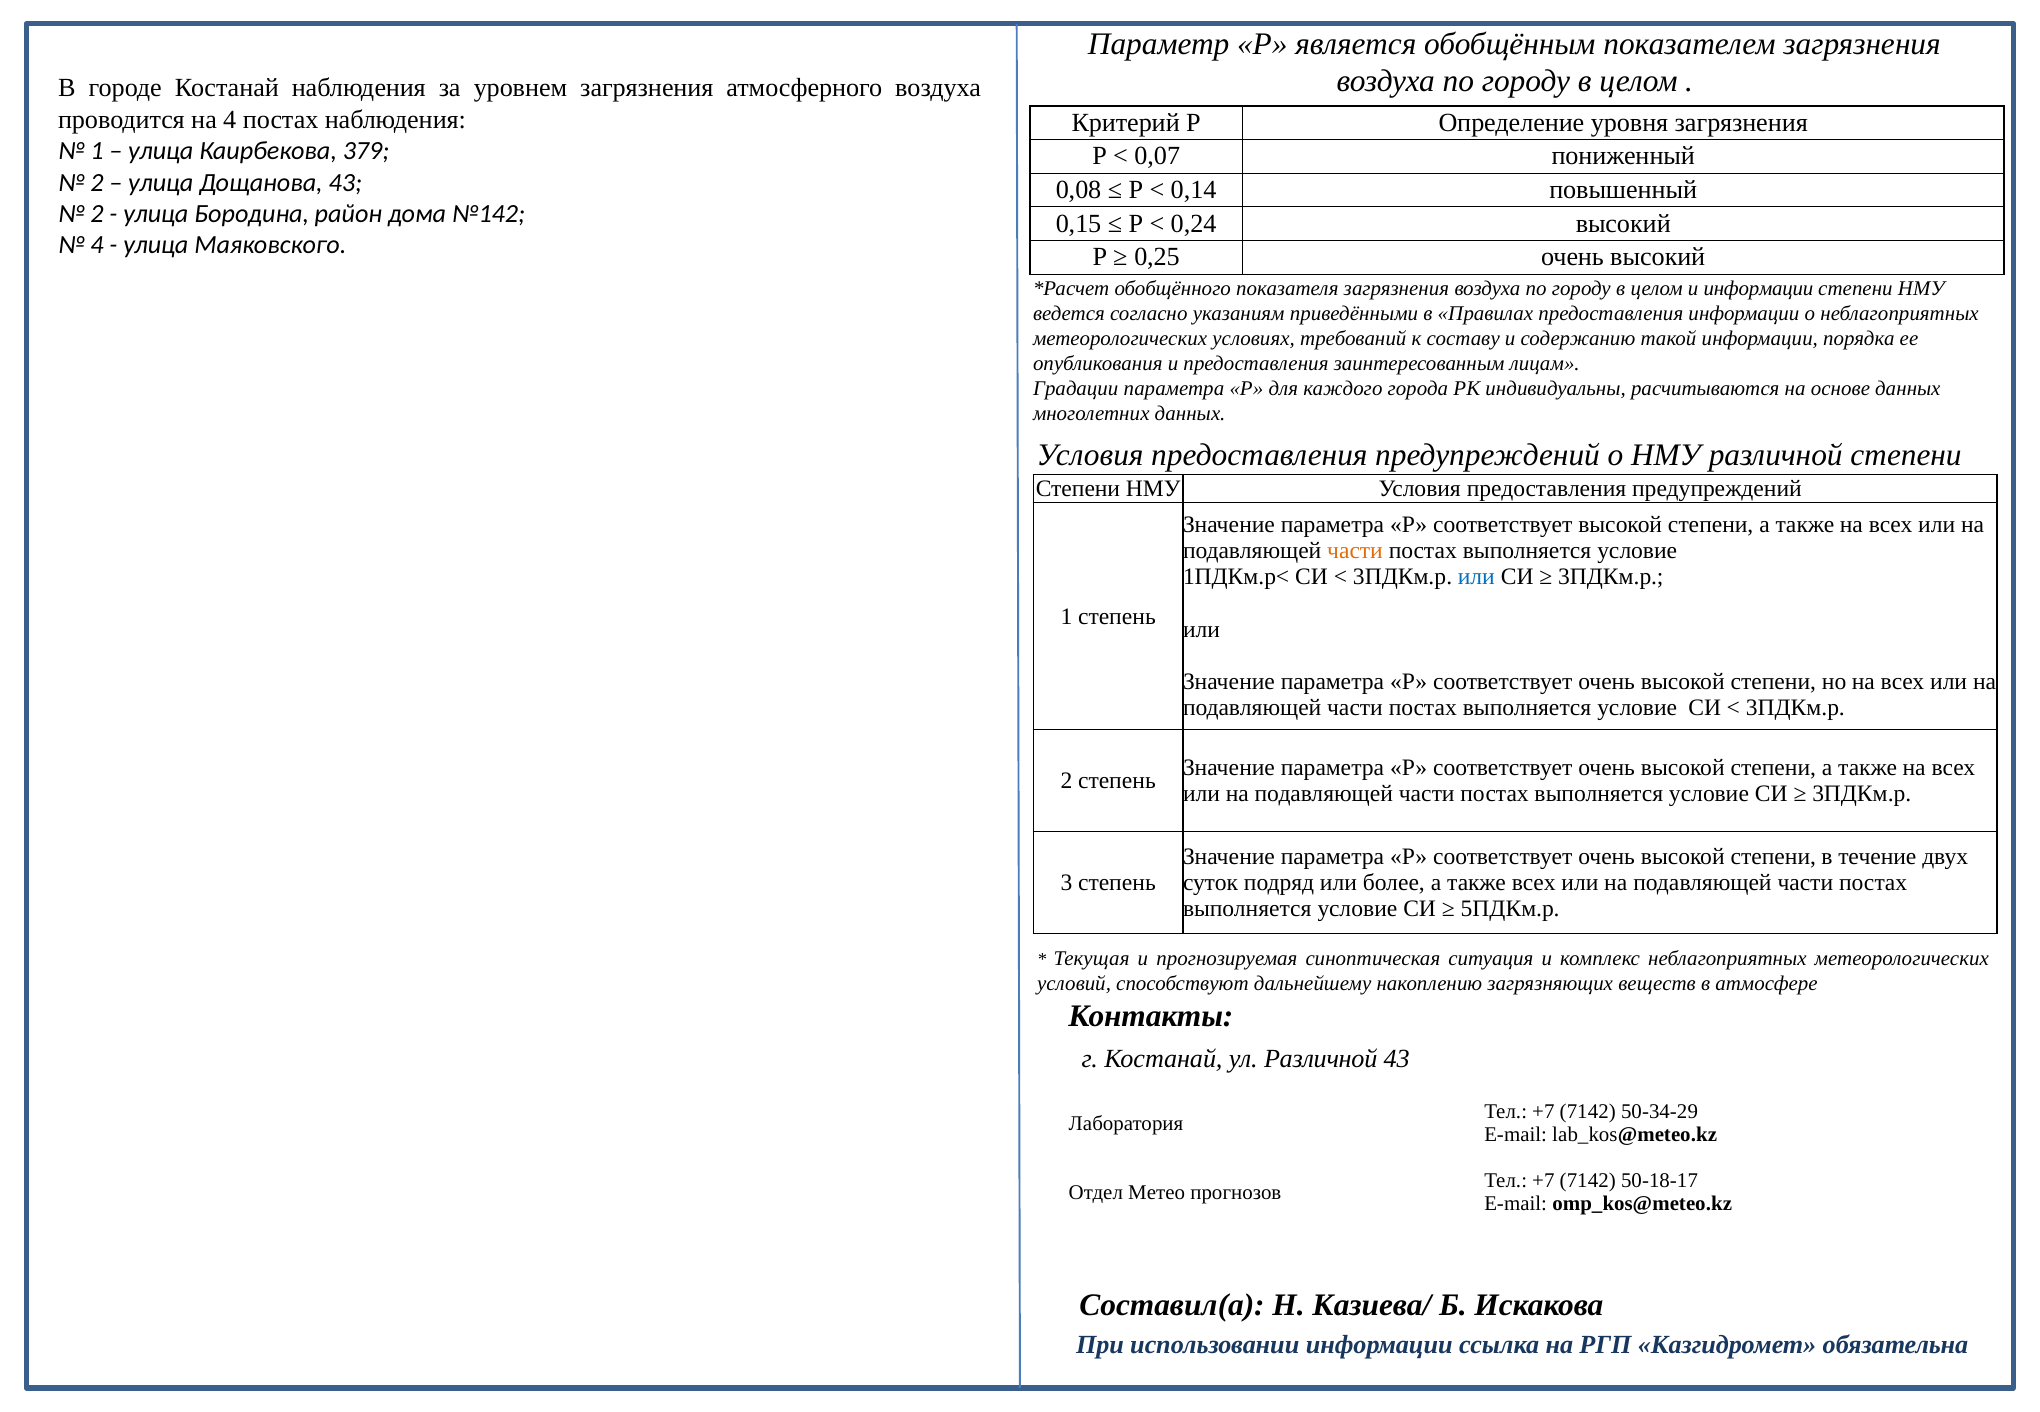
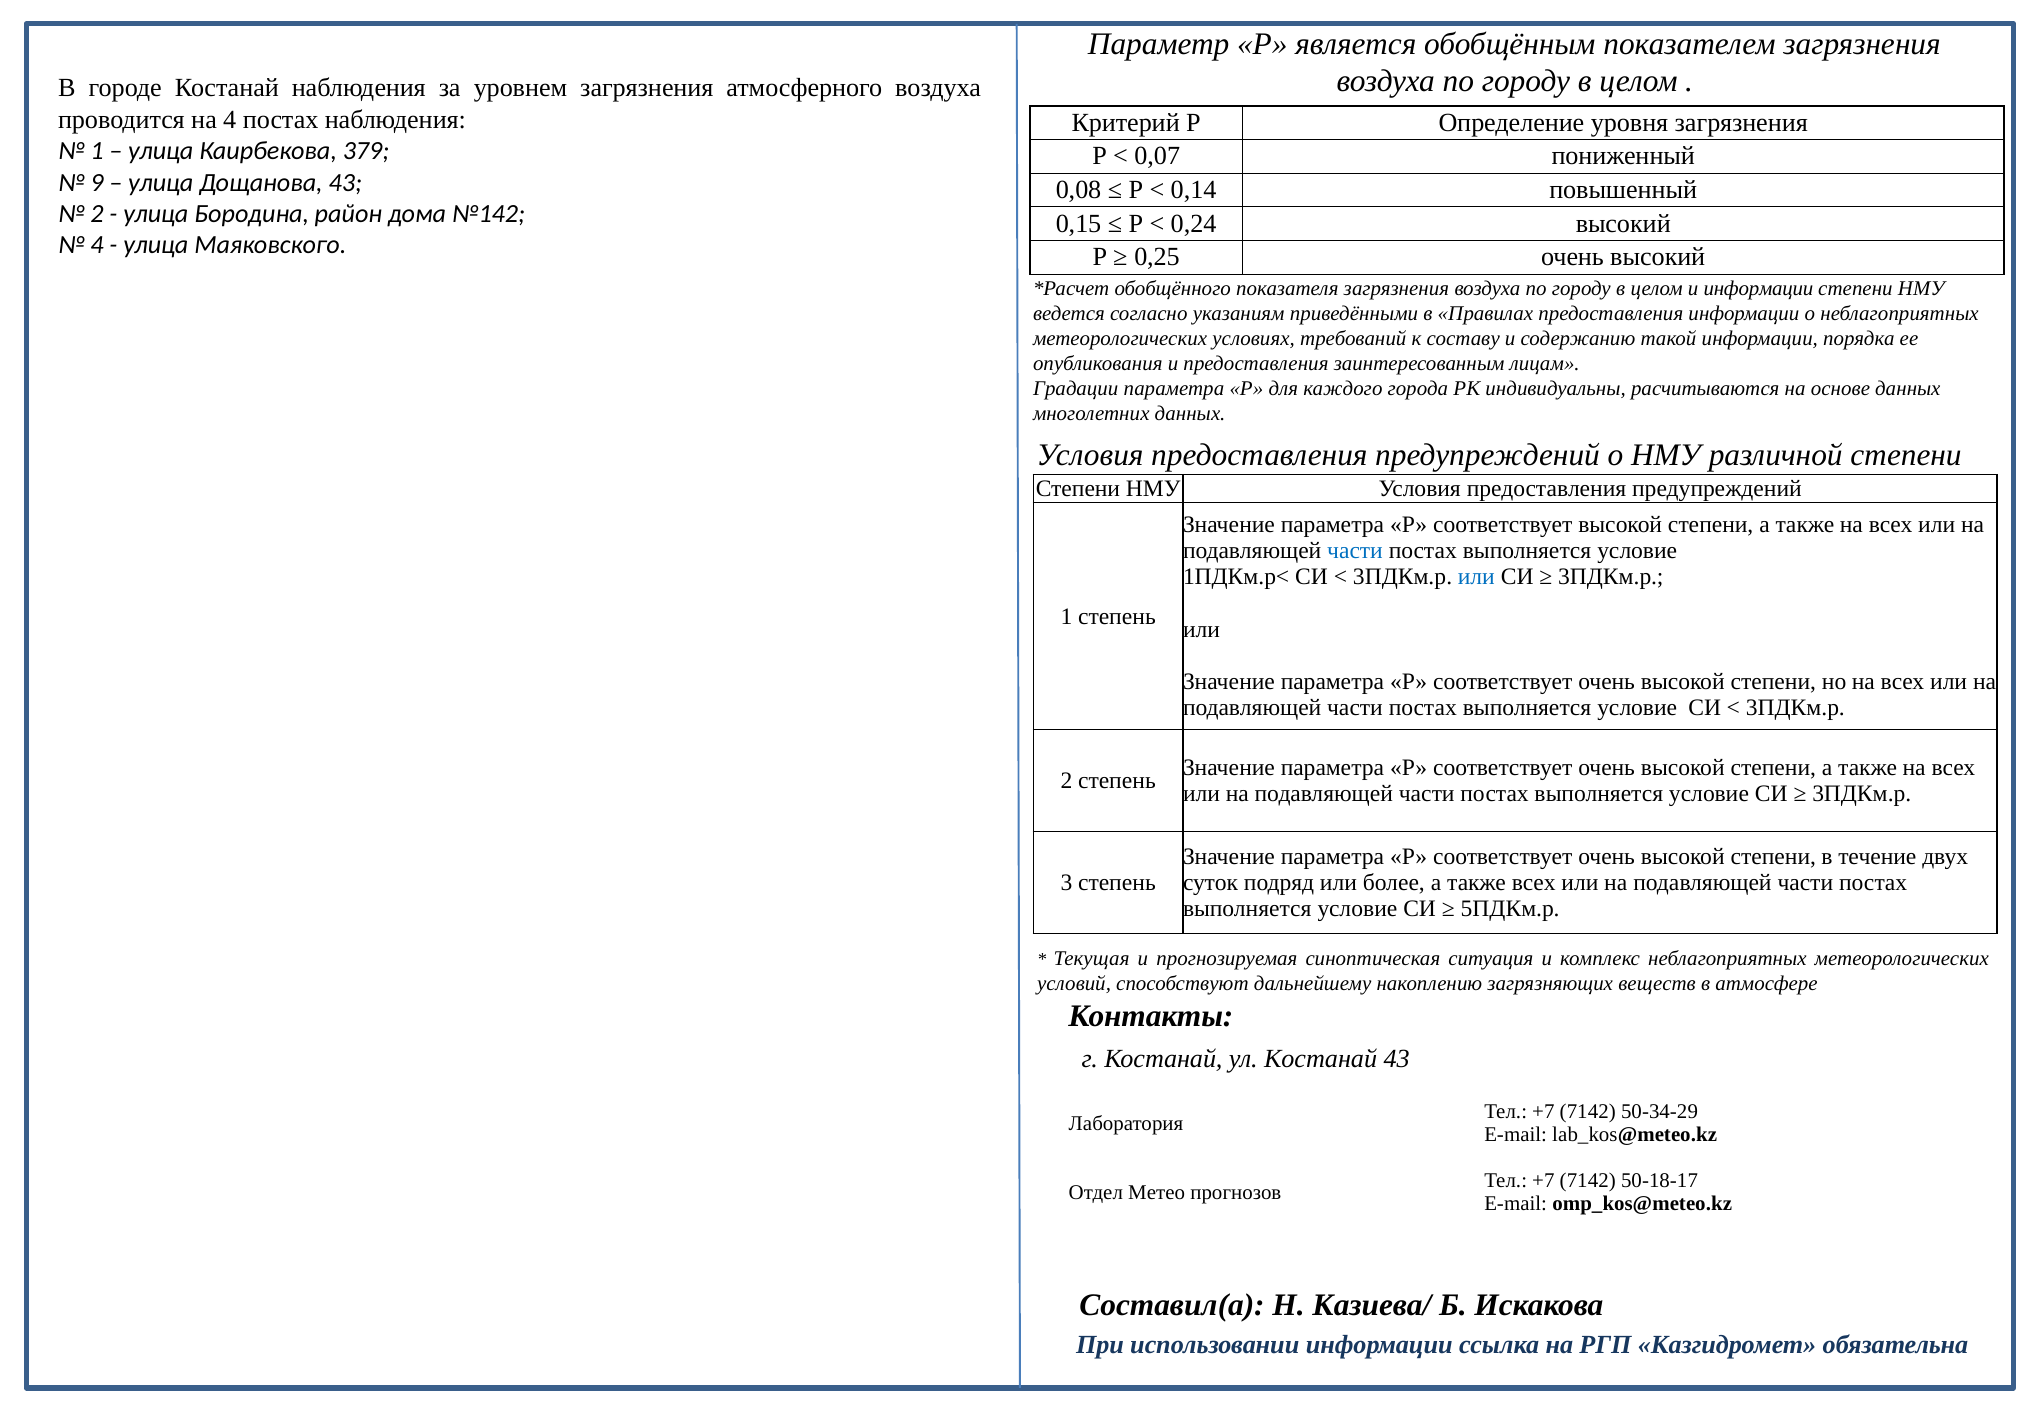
2 at (97, 182): 2 -> 9
части at (1355, 551) colour: orange -> blue
ул Различной: Различной -> Костанай
